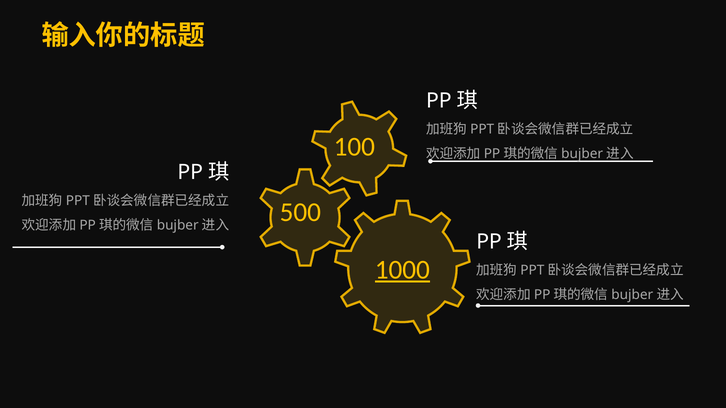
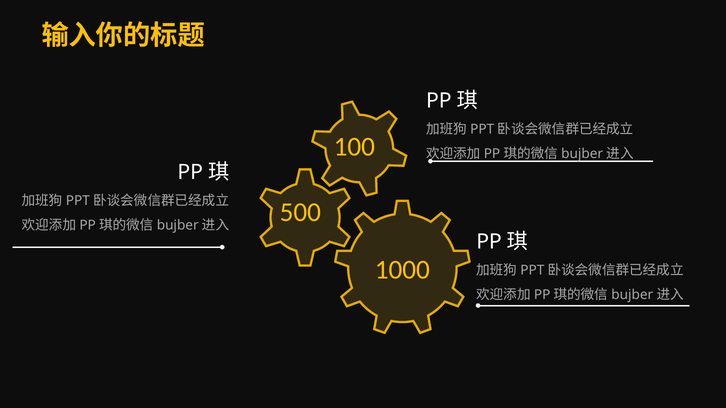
1000 underline: present -> none
